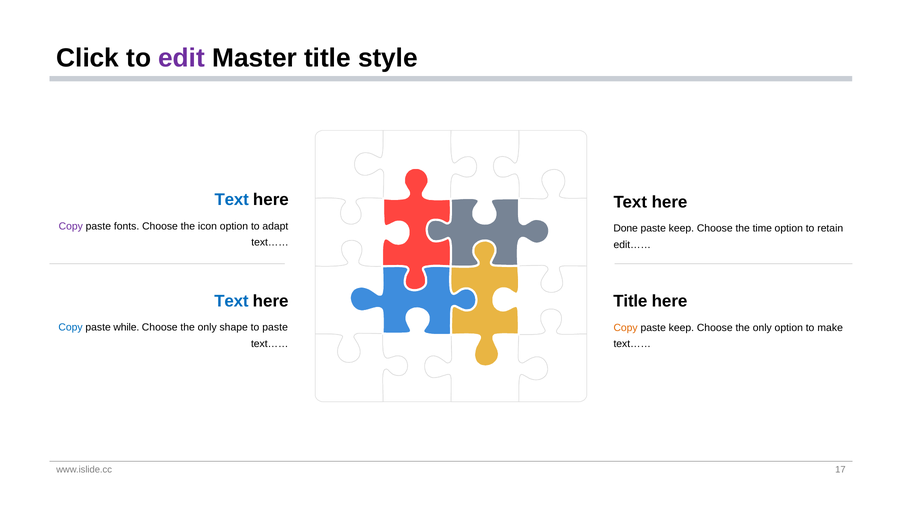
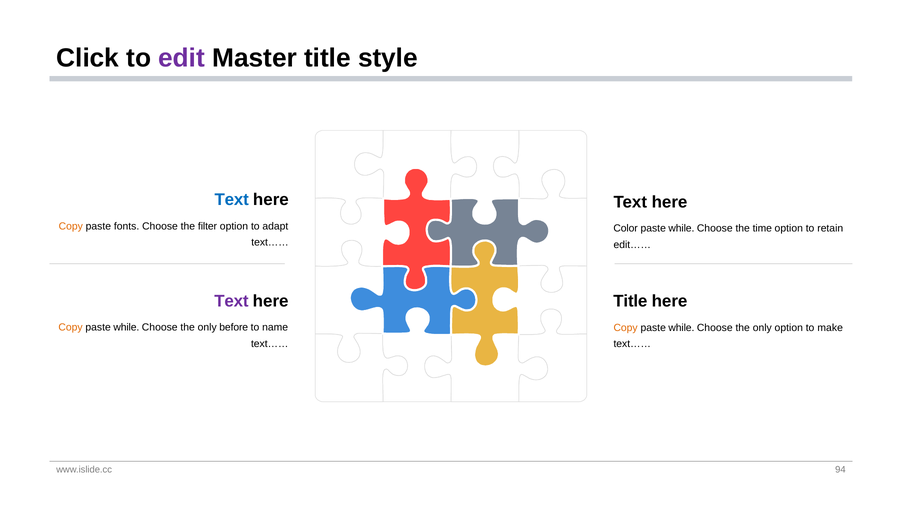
Copy at (71, 227) colour: purple -> orange
icon: icon -> filter
Done: Done -> Color
keep at (681, 229): keep -> while
Text at (231, 301) colour: blue -> purple
Copy at (71, 328) colour: blue -> orange
shape: shape -> before
to paste: paste -> name
keep at (681, 328): keep -> while
17: 17 -> 94
